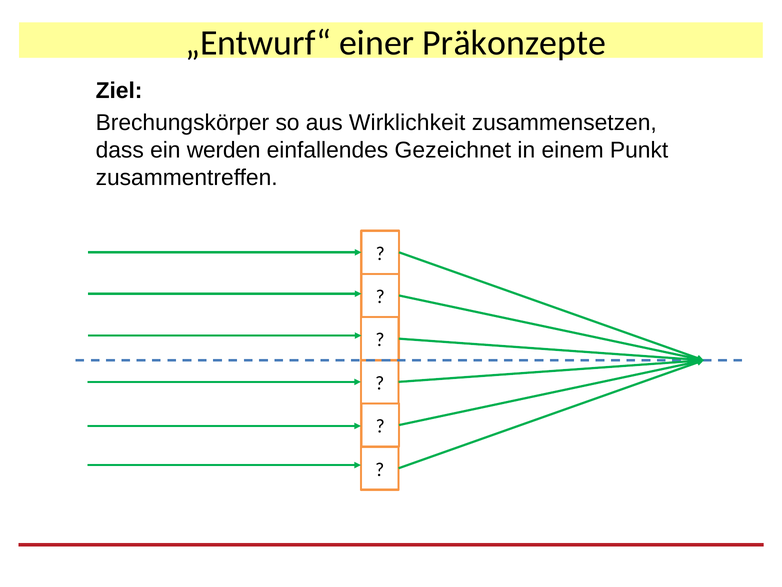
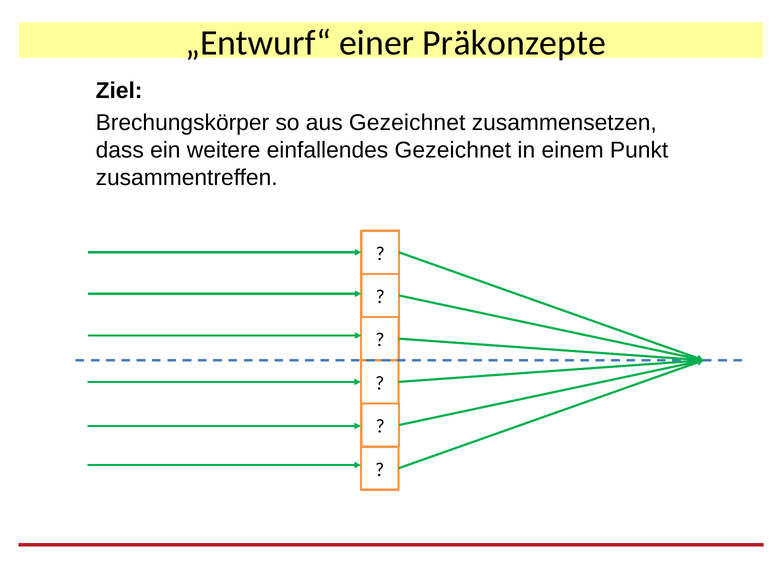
aus Wirklichkeit: Wirklichkeit -> Gezeichnet
werden: werden -> weitere
